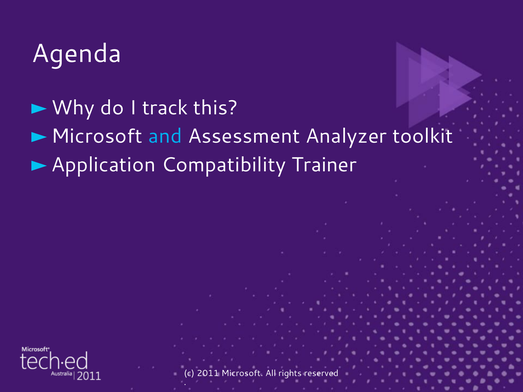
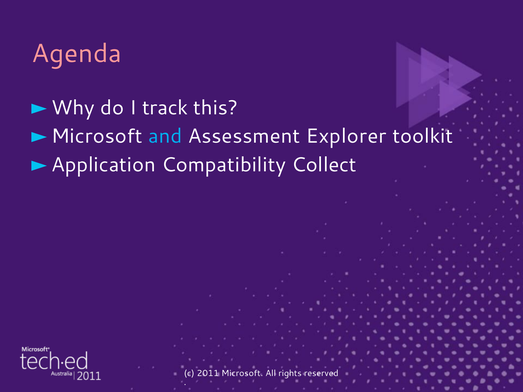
Agenda colour: white -> pink
Analyzer: Analyzer -> Explorer
Trainer: Trainer -> Collect
